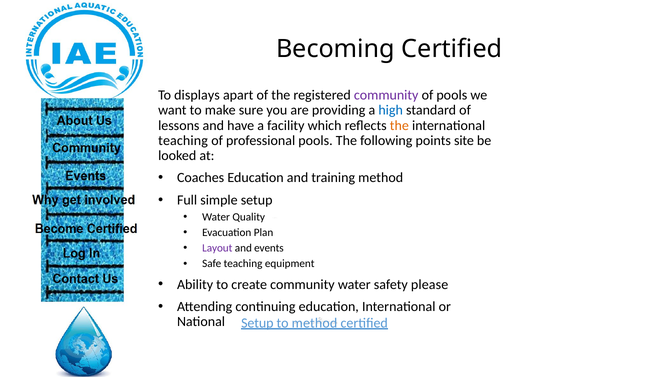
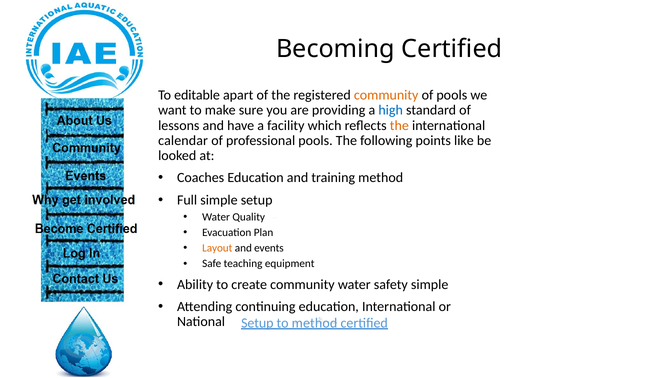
displays: displays -> editable
community at (386, 95) colour: purple -> orange
teaching at (183, 140): teaching -> calendar
site: site -> like
Layout colour: purple -> orange
safety please: please -> simple
